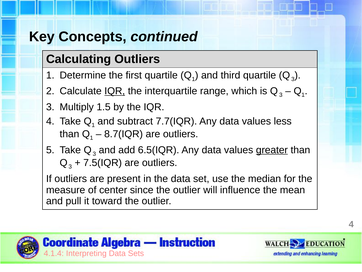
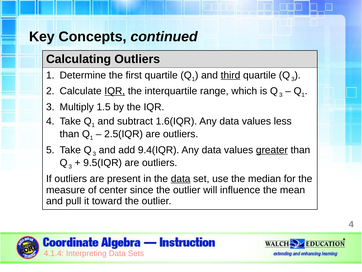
third underline: none -> present
7.7(IQR: 7.7(IQR -> 1.6(IQR
8.7(IQR: 8.7(IQR -> 2.5(IQR
6.5(IQR: 6.5(IQR -> 9.4(IQR
7.5(IQR: 7.5(IQR -> 9.5(IQR
data at (181, 178) underline: none -> present
